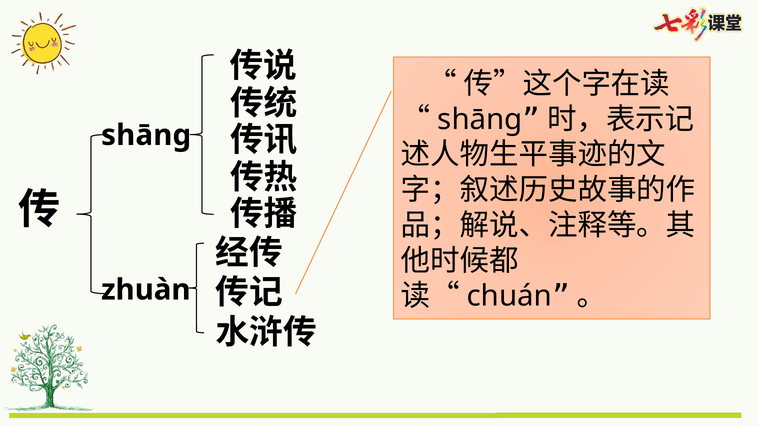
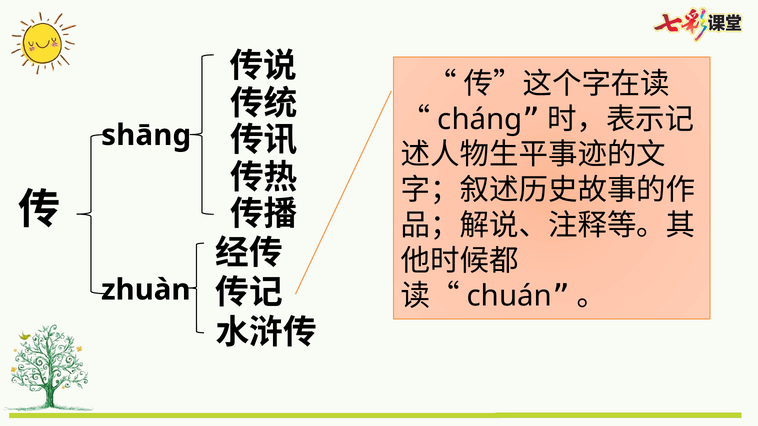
shāng at (480, 119): shāng -> cháng
